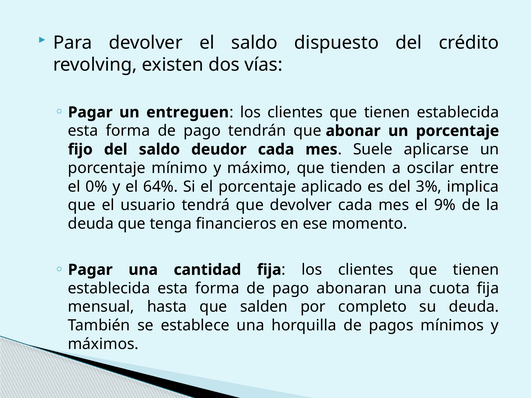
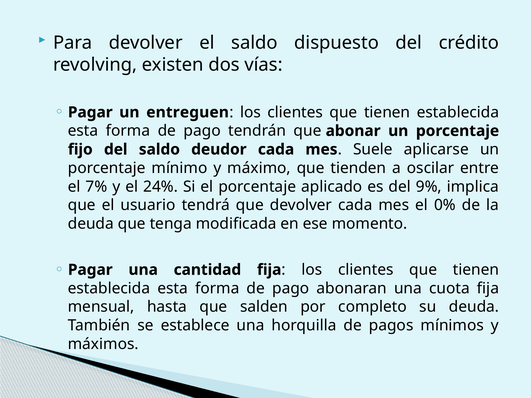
0%: 0% -> 7%
64%: 64% -> 24%
3%: 3% -> 9%
9%: 9% -> 0%
financieros: financieros -> modificada
